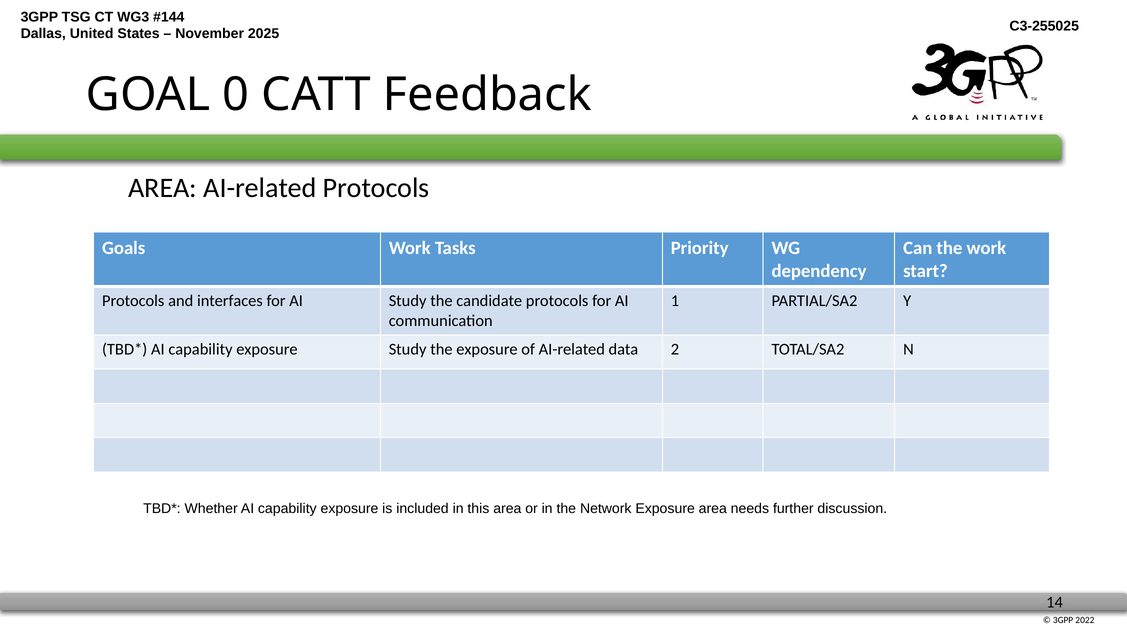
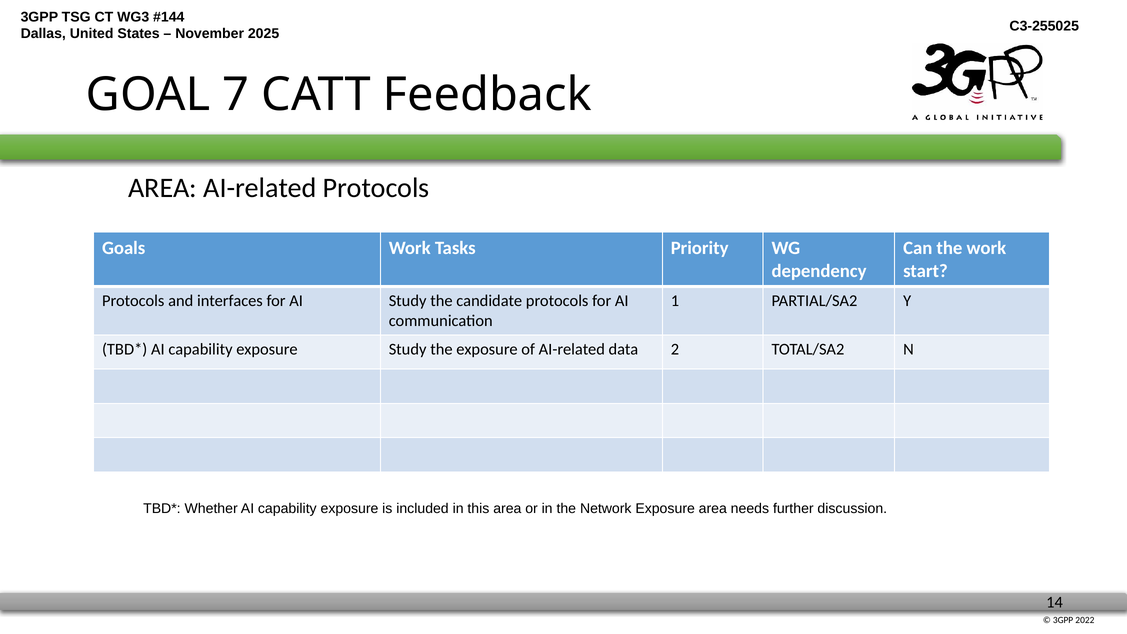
0: 0 -> 7
